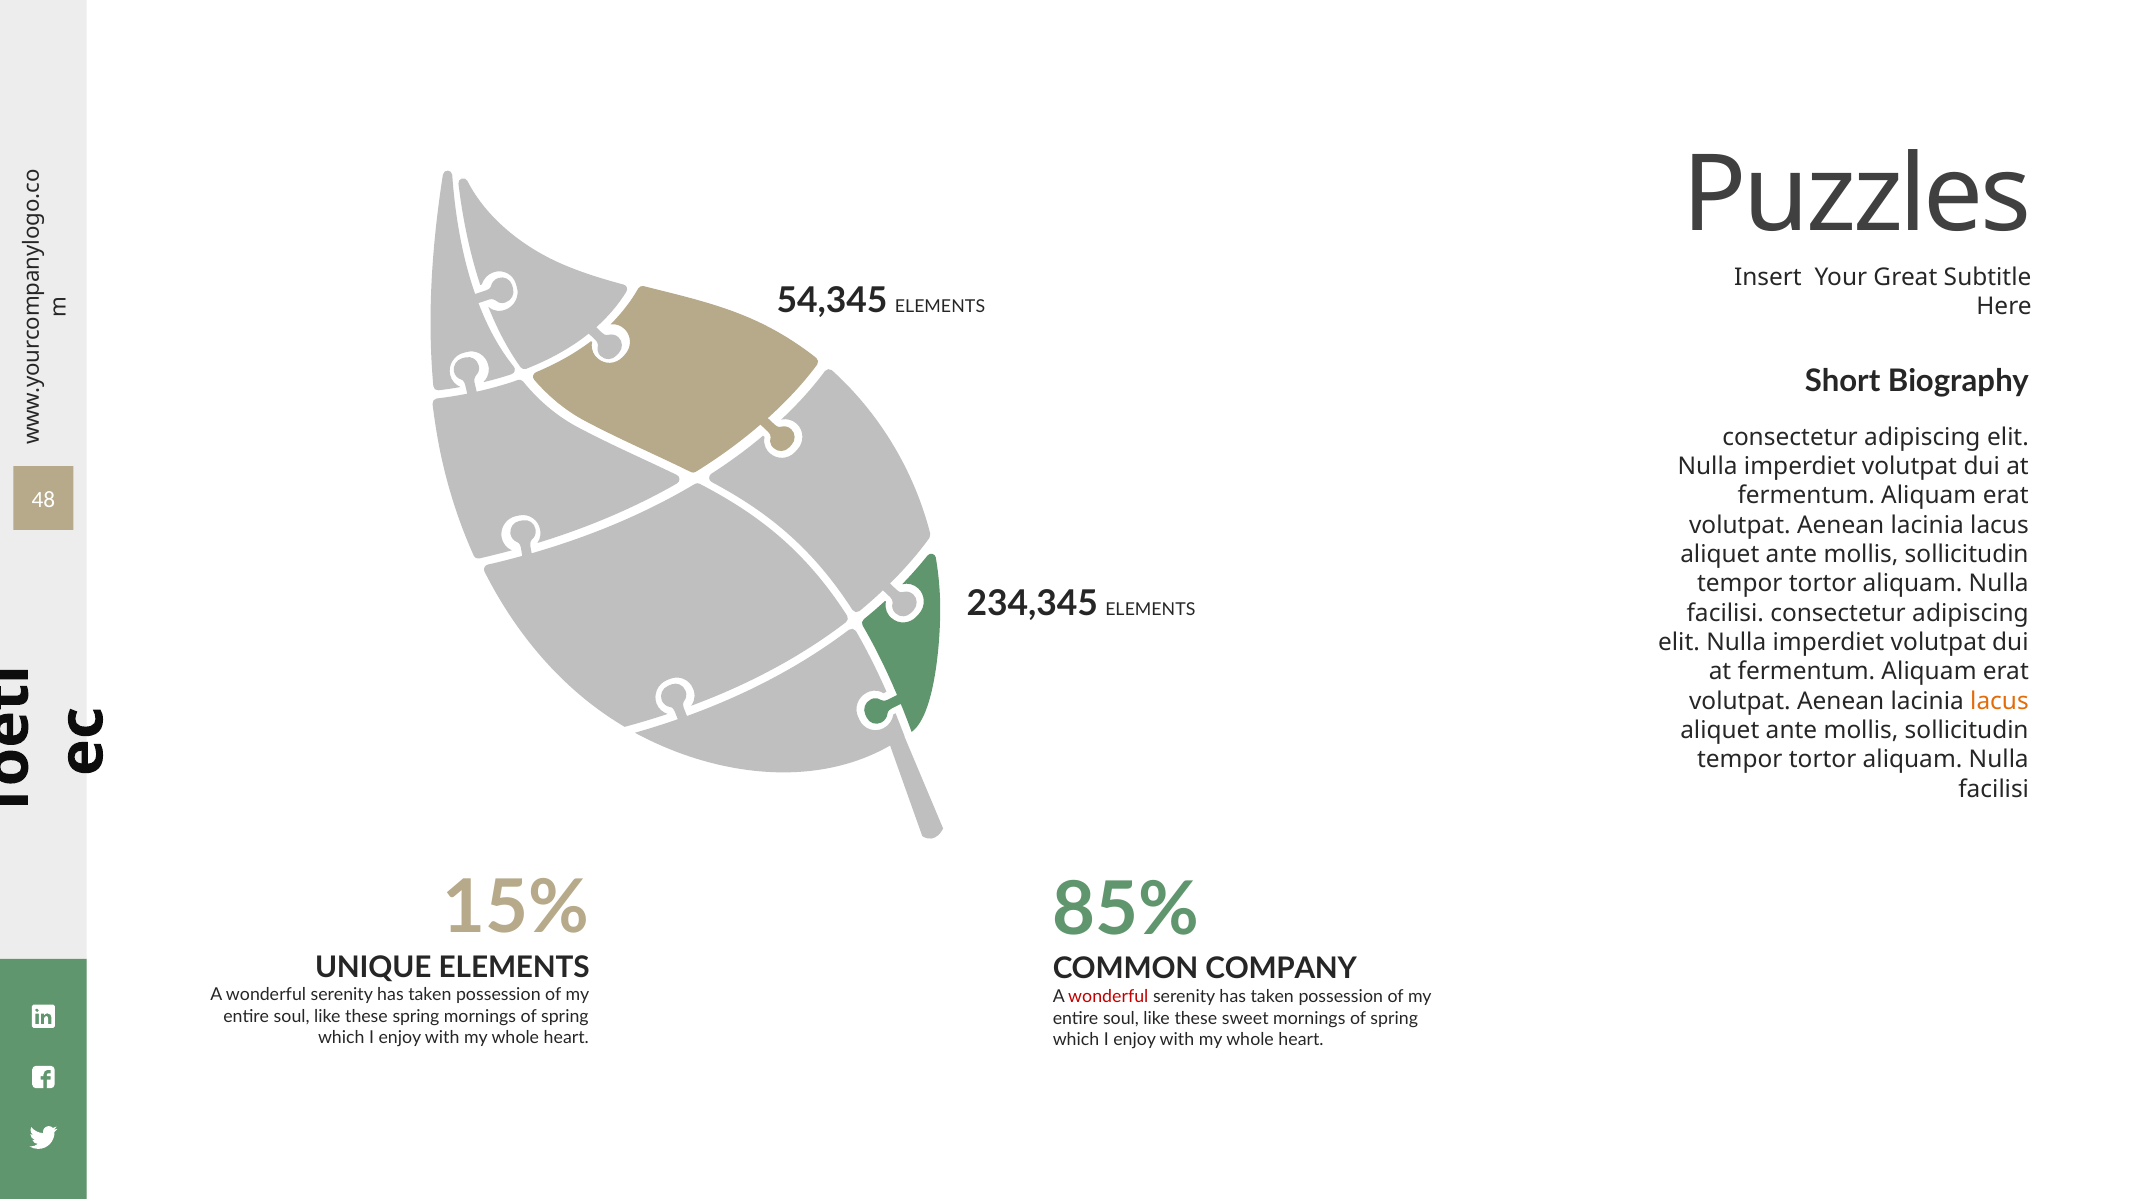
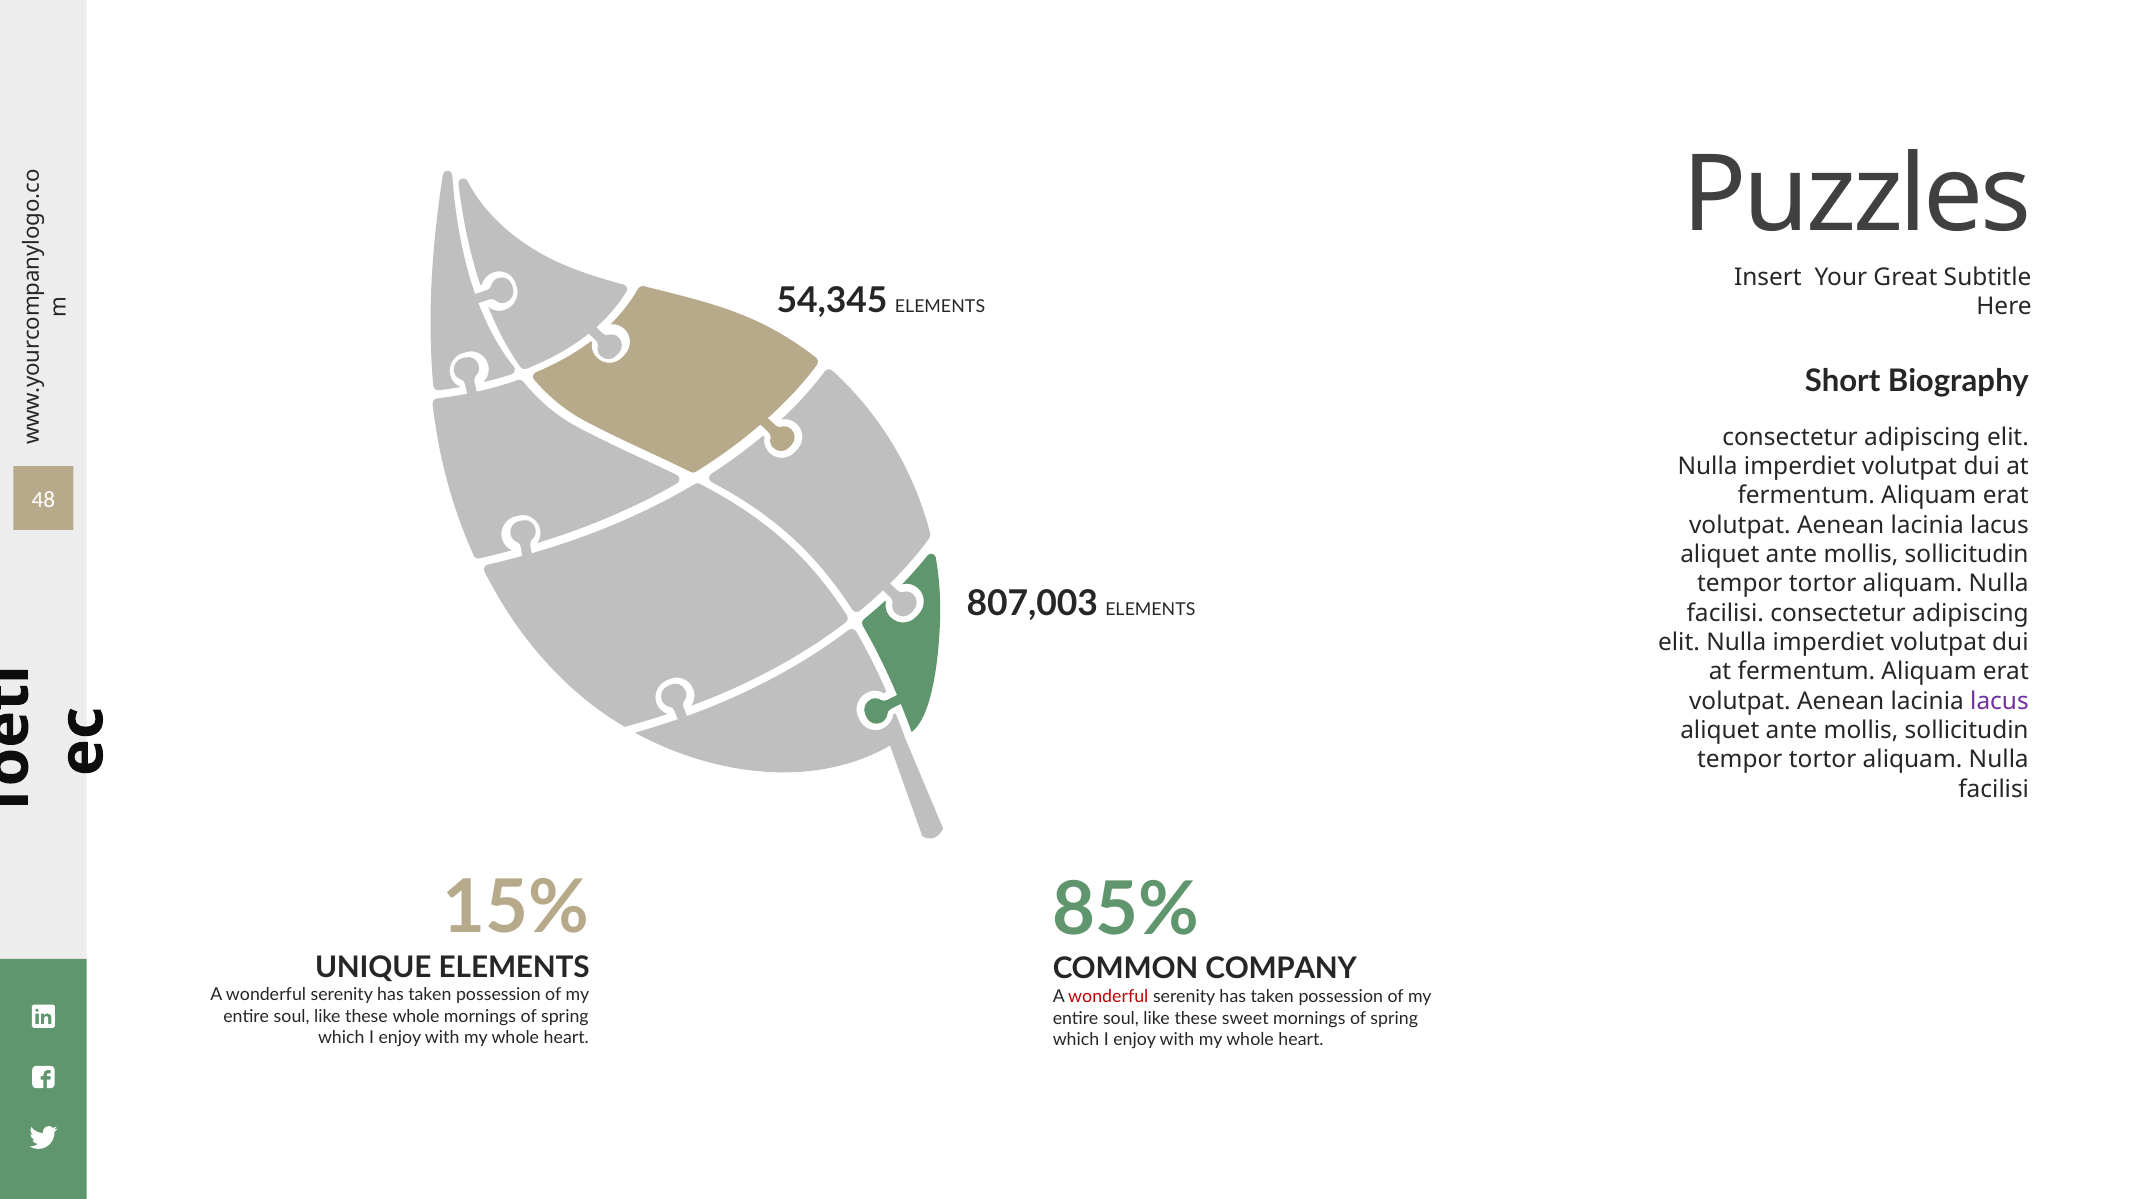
234,345: 234,345 -> 807,003
lacus at (1999, 701) colour: orange -> purple
these spring: spring -> whole
